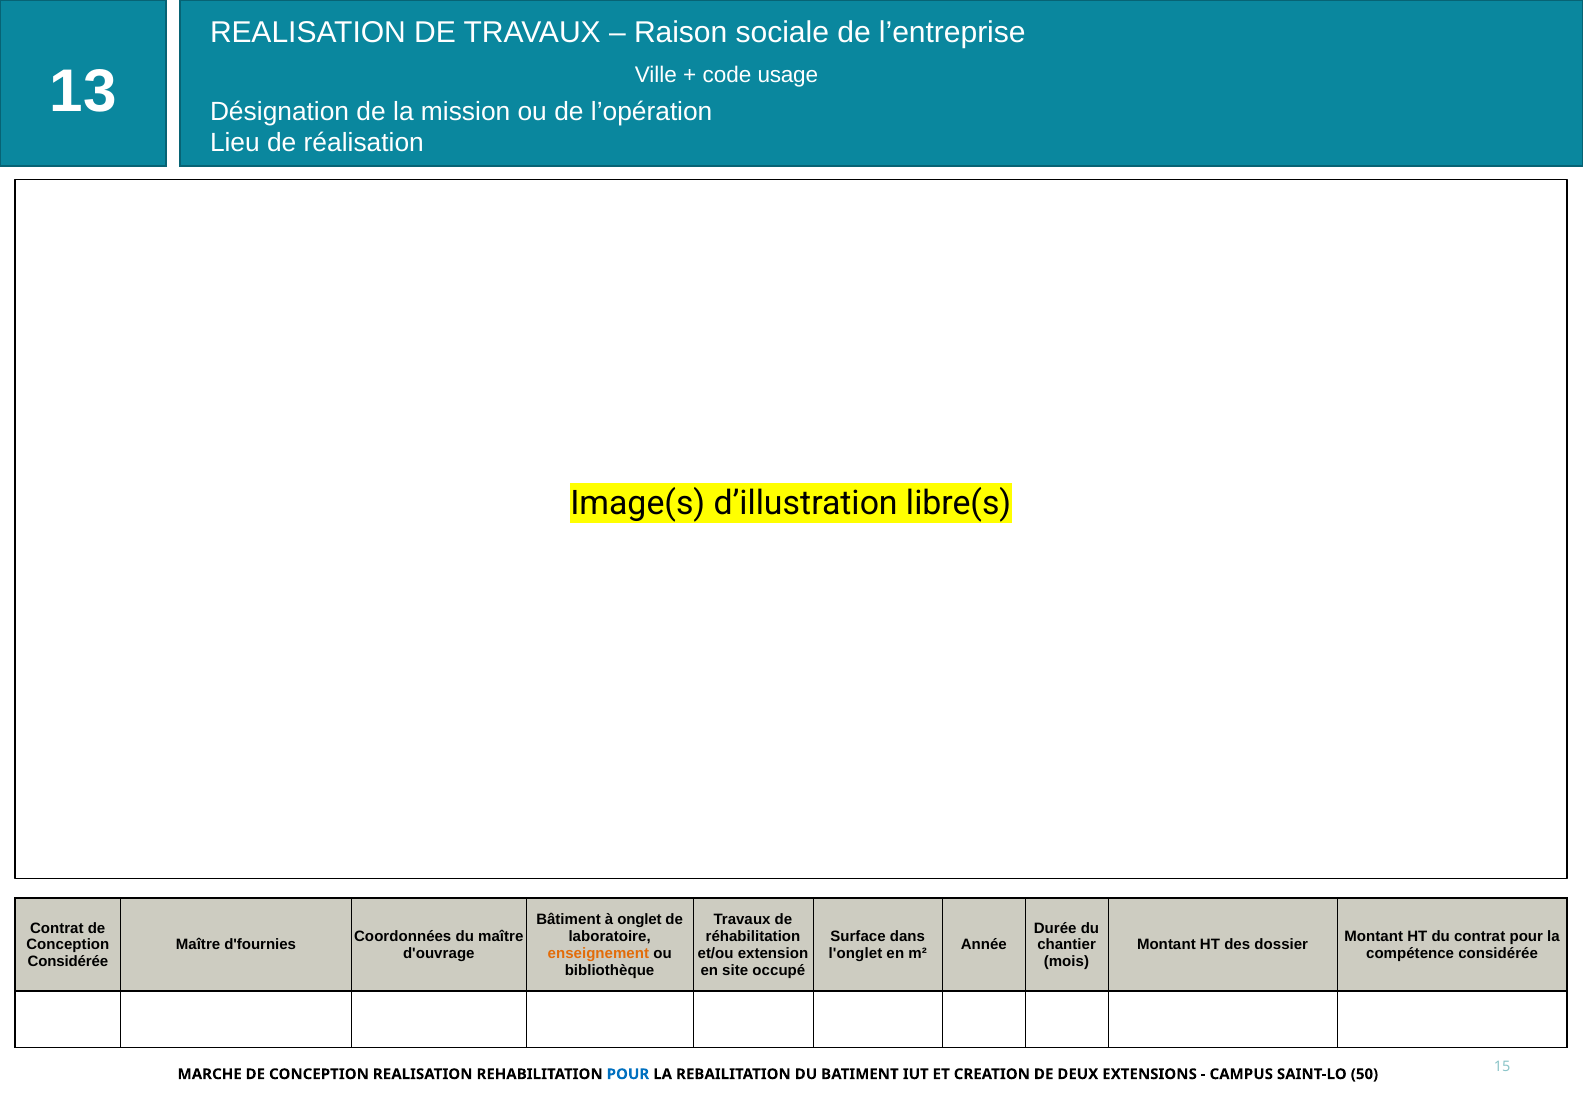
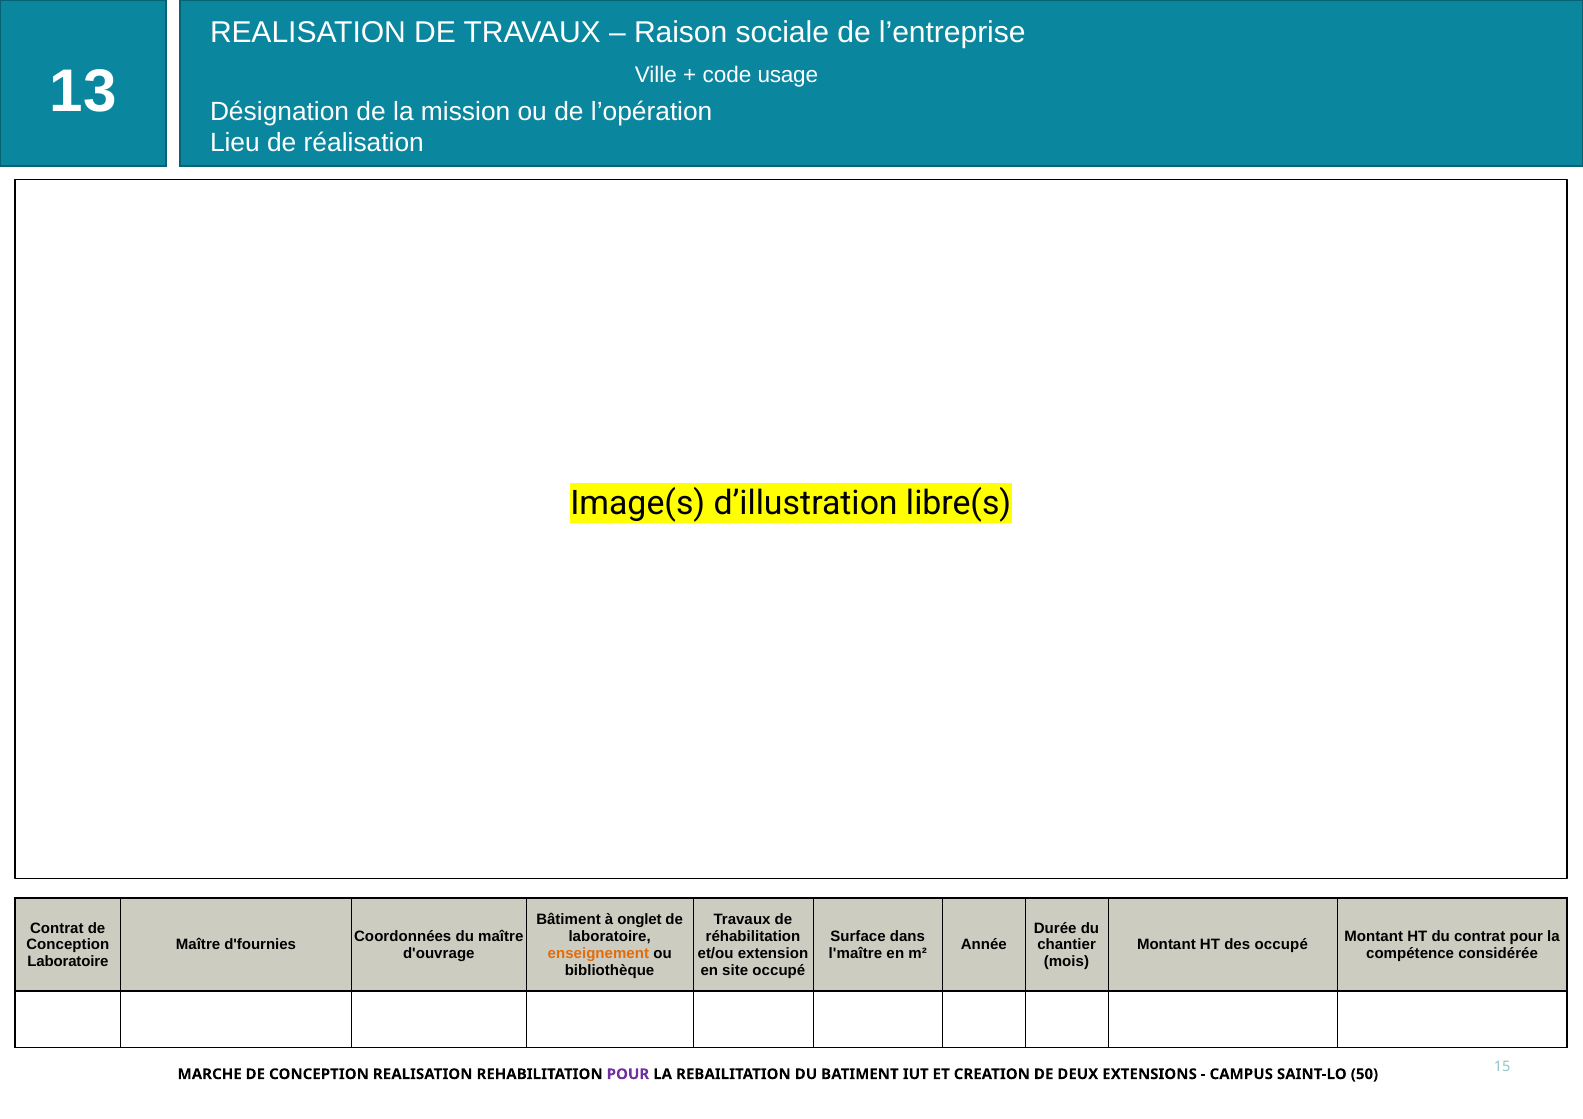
des dossier: dossier -> occupé
l'onglet: l'onglet -> l'maître
Considérée at (68, 962): Considérée -> Laboratoire
POUR at (628, 1074) colour: blue -> purple
